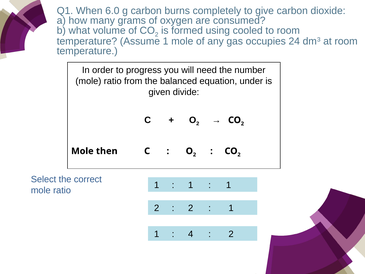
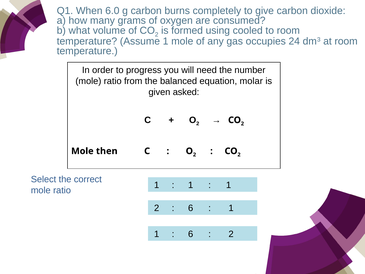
under: under -> molar
divide: divide -> asked
2 at (191, 208): 2 -> 6
4 at (191, 234): 4 -> 6
